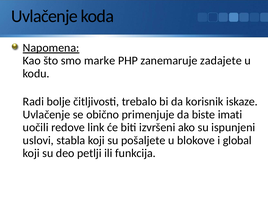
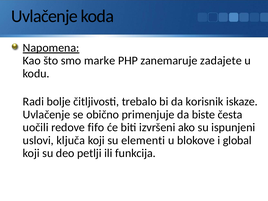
imati: imati -> česta
link: link -> fifo
stabla: stabla -> ključa
pošaljete: pošaljete -> elementi
